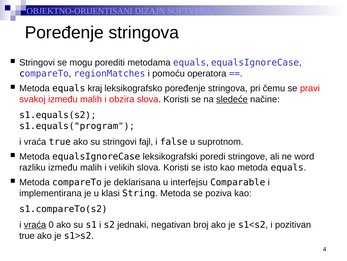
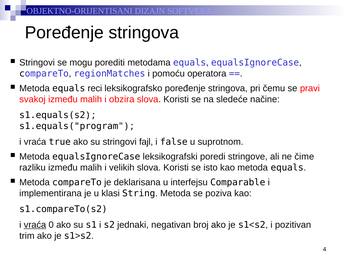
kraj: kraj -> reci
sledeće underline: present -> none
word: word -> čime
true at (27, 235): true -> trim
